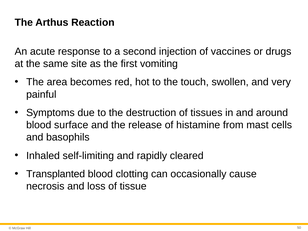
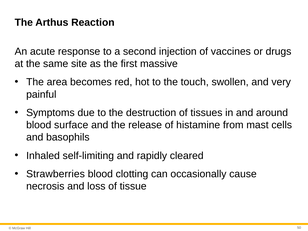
vomiting: vomiting -> massive
Transplanted: Transplanted -> Strawberries
